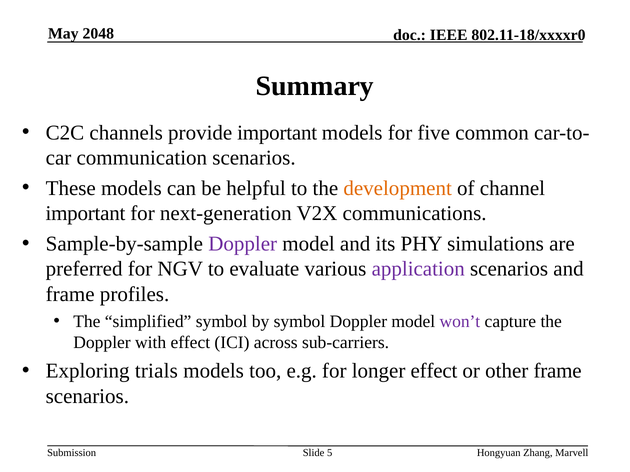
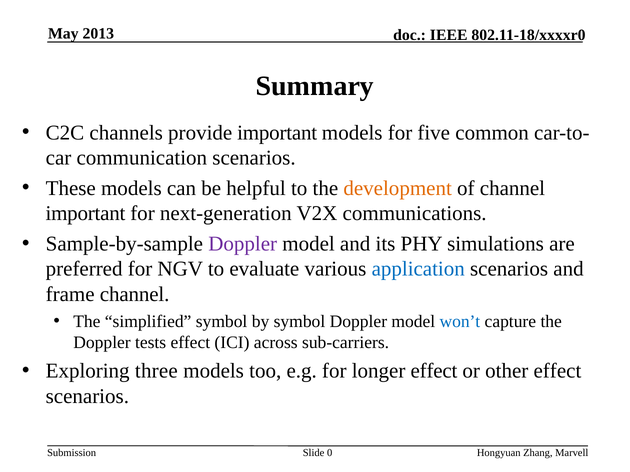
2048: 2048 -> 2013
application colour: purple -> blue
frame profiles: profiles -> channel
won’t colour: purple -> blue
with: with -> tests
trials: trials -> three
other frame: frame -> effect
5: 5 -> 0
